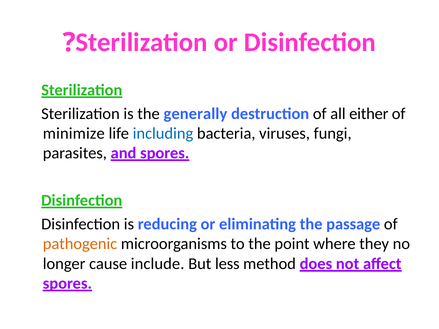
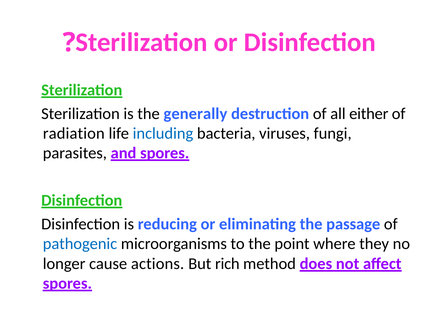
minimize: minimize -> radiation
pathogenic colour: orange -> blue
include: include -> actions
less: less -> rich
